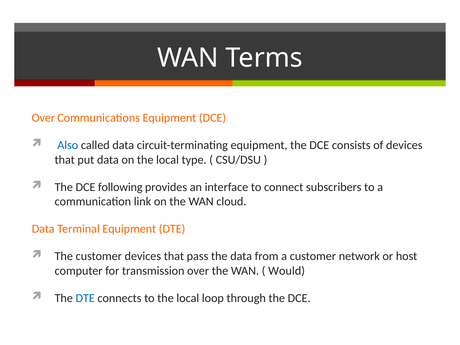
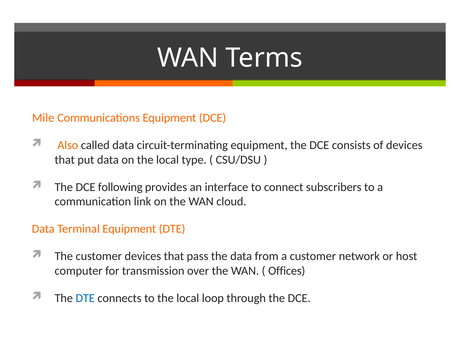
Over at (43, 118): Over -> Mile
Also colour: blue -> orange
Would: Would -> Offices
